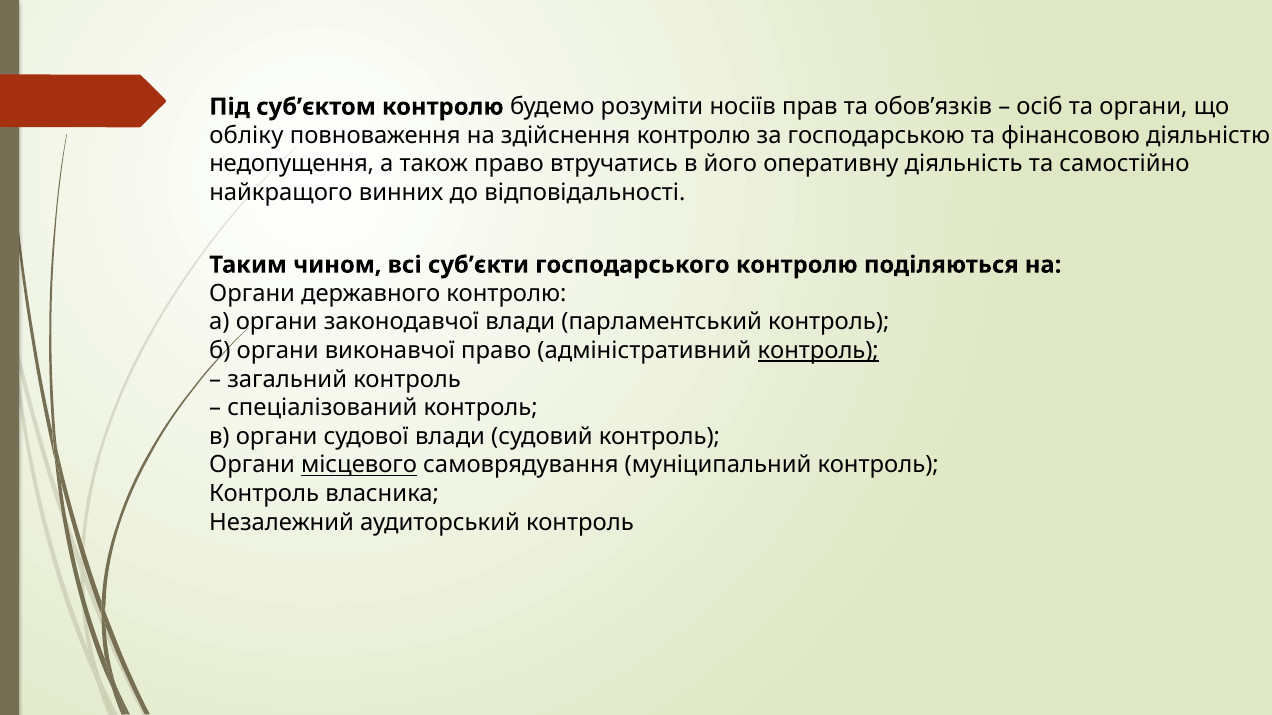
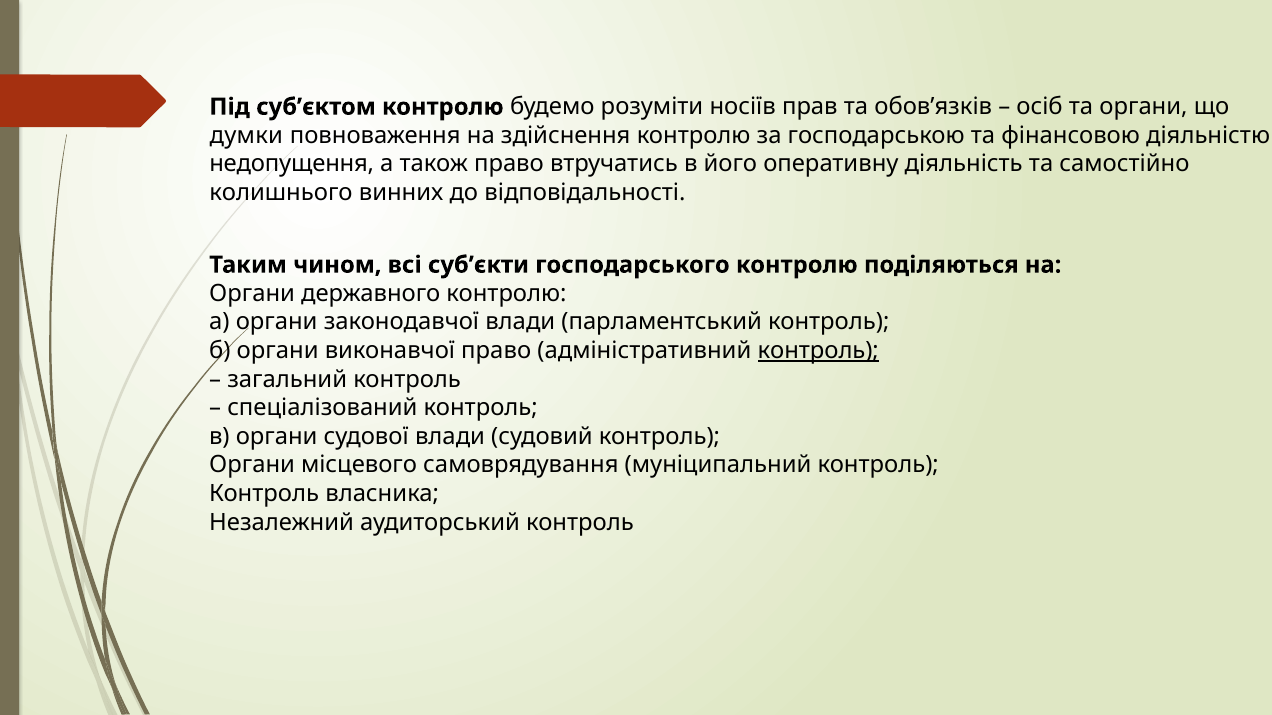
обліку: обліку -> думки
найкращого: найкращого -> колишнього
місцевого underline: present -> none
